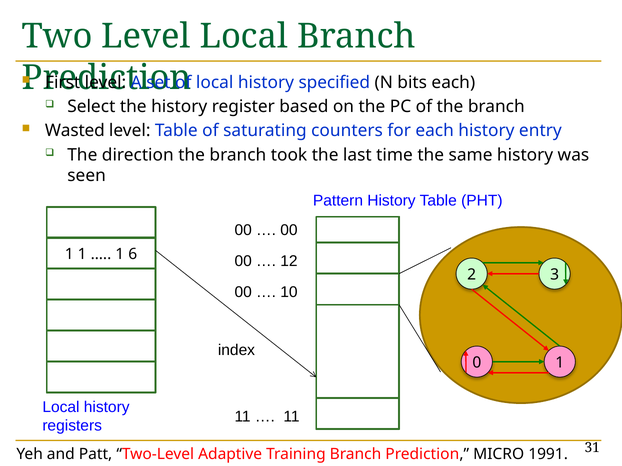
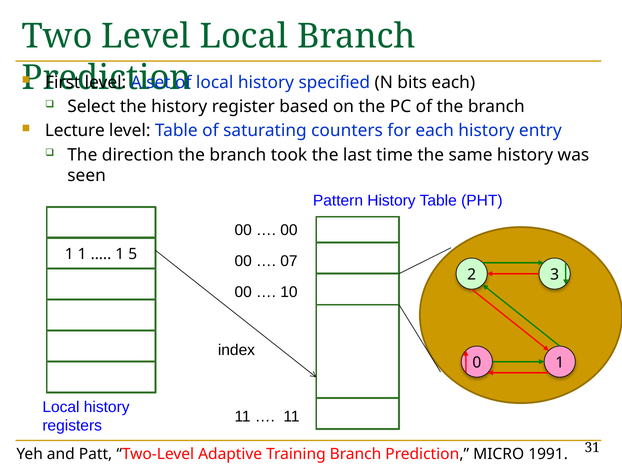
Wasted: Wasted -> Lecture
6: 6 -> 5
12: 12 -> 07
